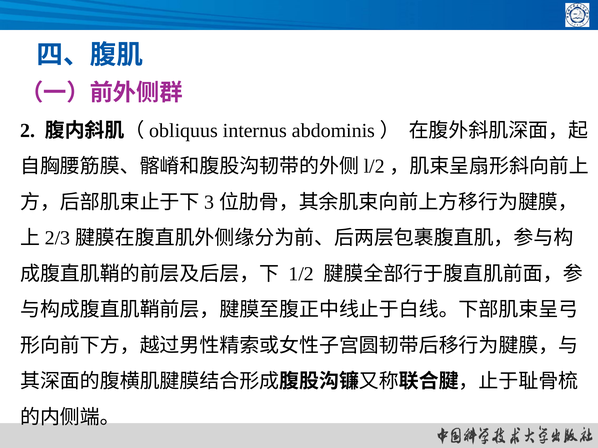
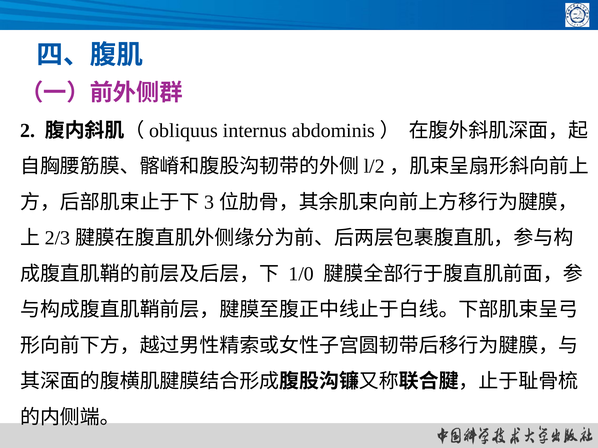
1/2: 1/2 -> 1/0
